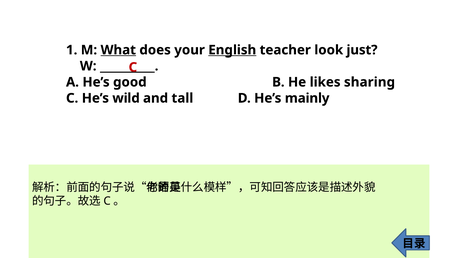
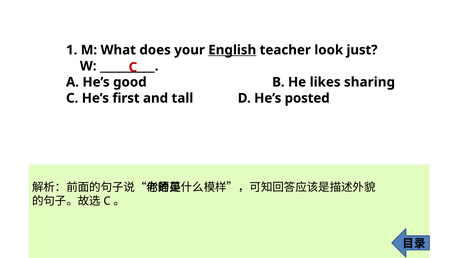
What underline: present -> none
wild: wild -> first
mainly: mainly -> posted
